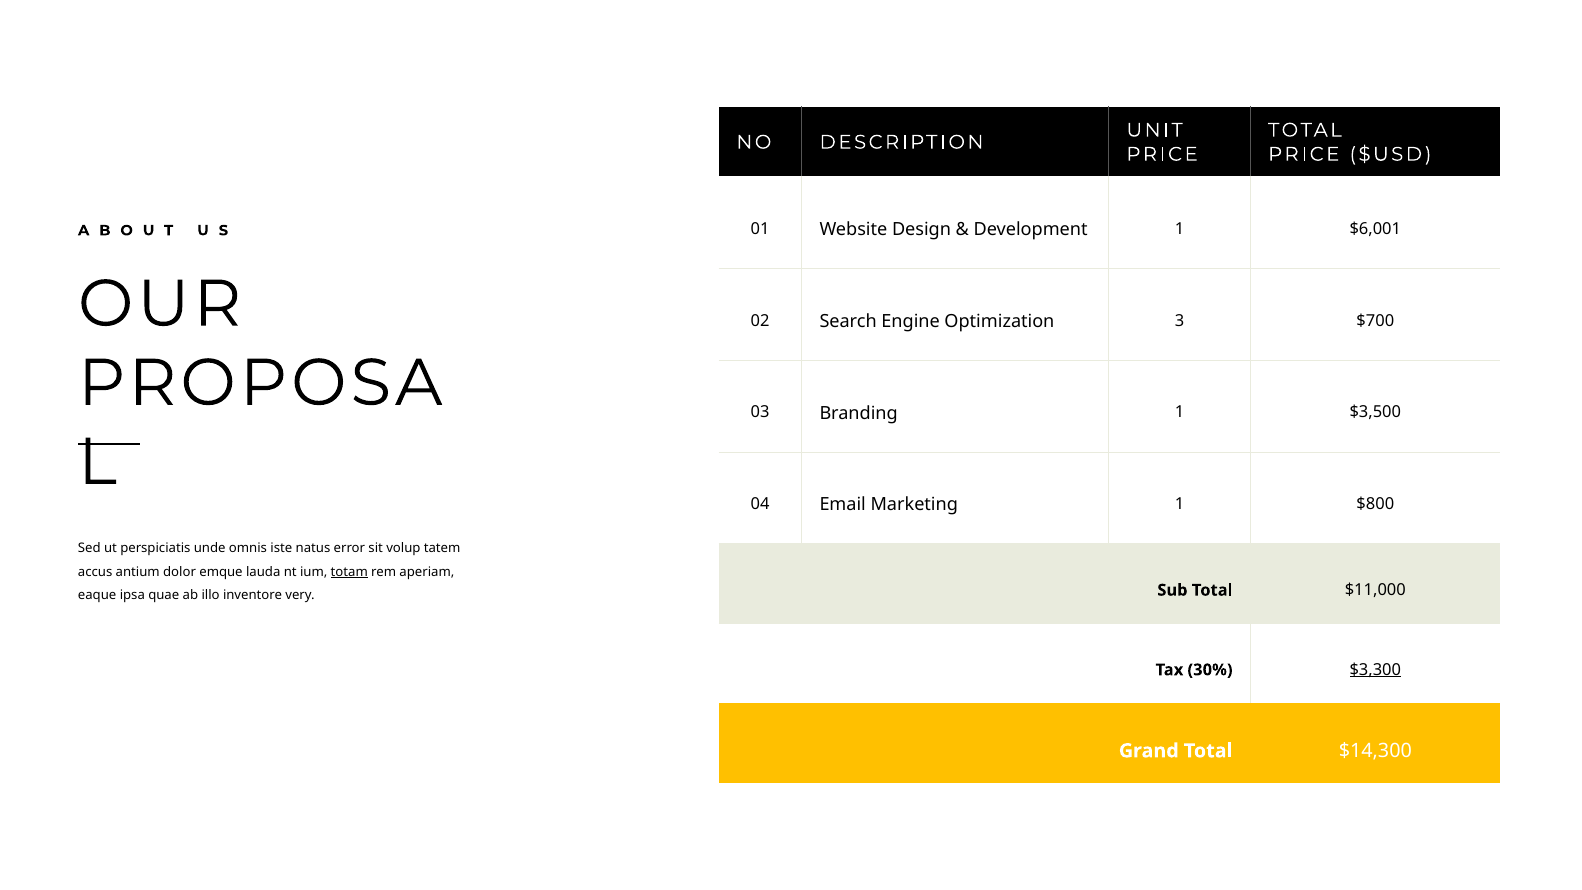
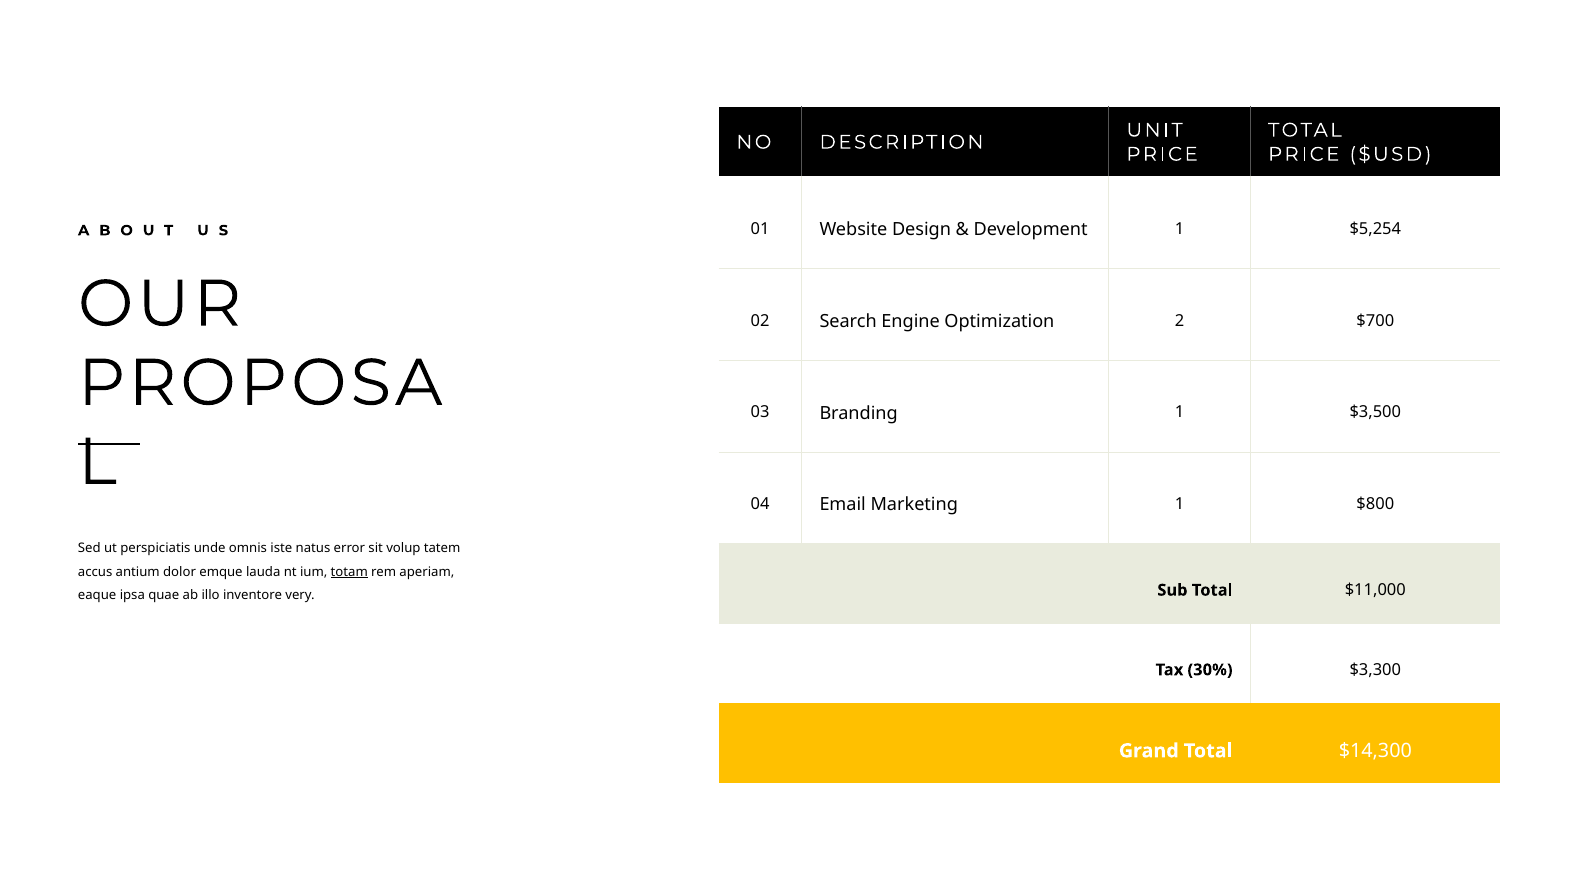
$6,001: $6,001 -> $5,254
3: 3 -> 2
$3,300 underline: present -> none
